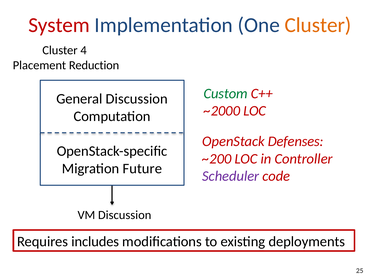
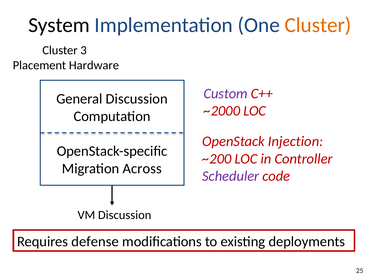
System colour: red -> black
4: 4 -> 3
Reduction: Reduction -> Hardware
Custom colour: green -> purple
Defenses: Defenses -> Injection
Future: Future -> Across
includes: includes -> defense
